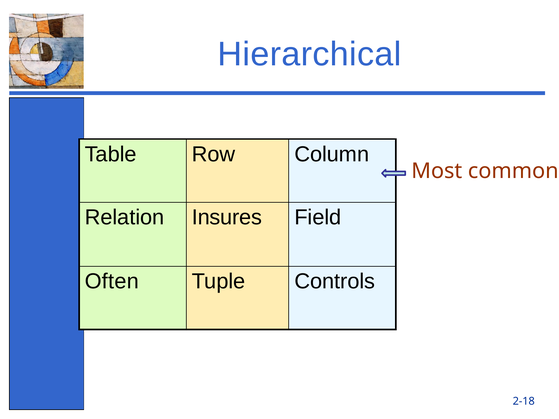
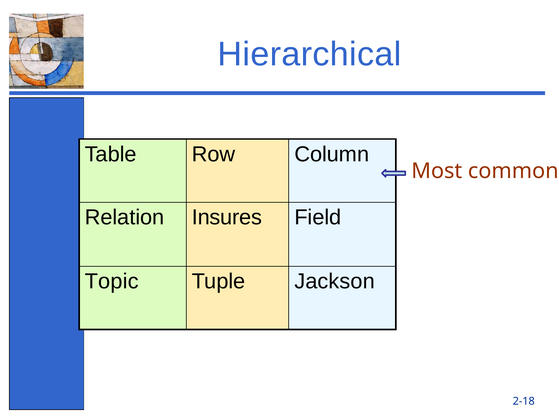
Often: Often -> Topic
Controls: Controls -> Jackson
